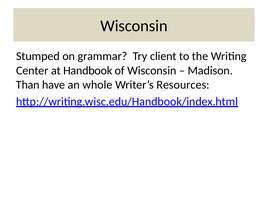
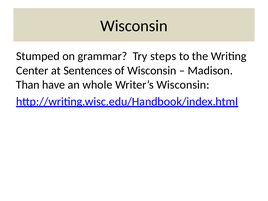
client: client -> steps
Handbook: Handbook -> Sentences
Writer’s Resources: Resources -> Wisconsin
